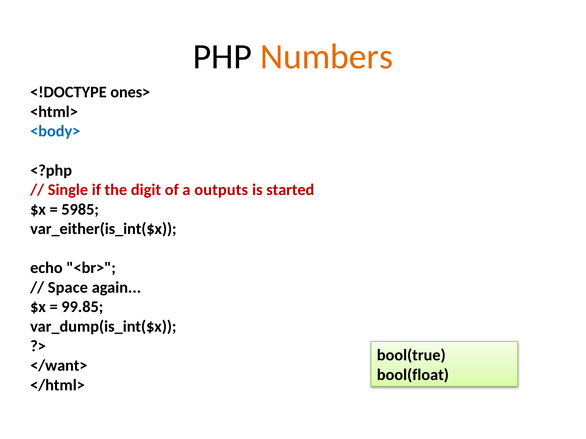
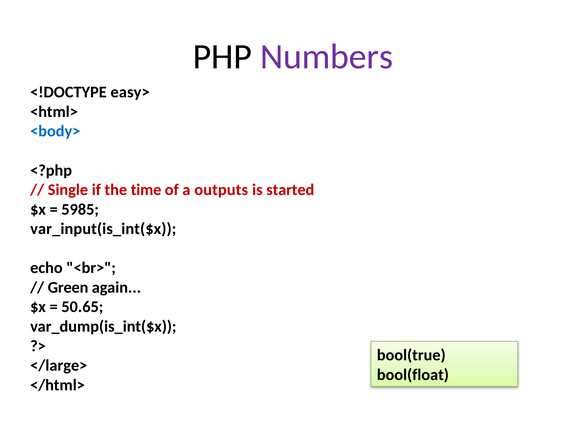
Numbers colour: orange -> purple
ones>: ones> -> easy>
digit: digit -> time
var_either(is_int($x: var_either(is_int($x -> var_input(is_int($x
Space: Space -> Green
99.85: 99.85 -> 50.65
</want>: </want> -> </large>
